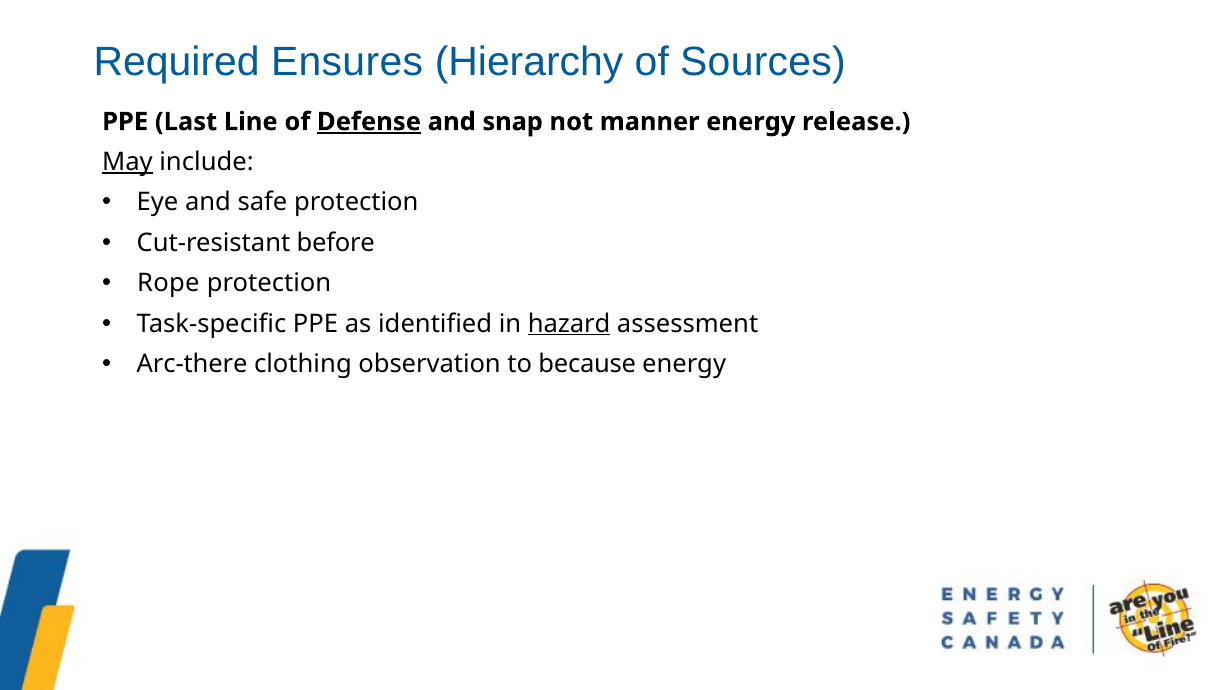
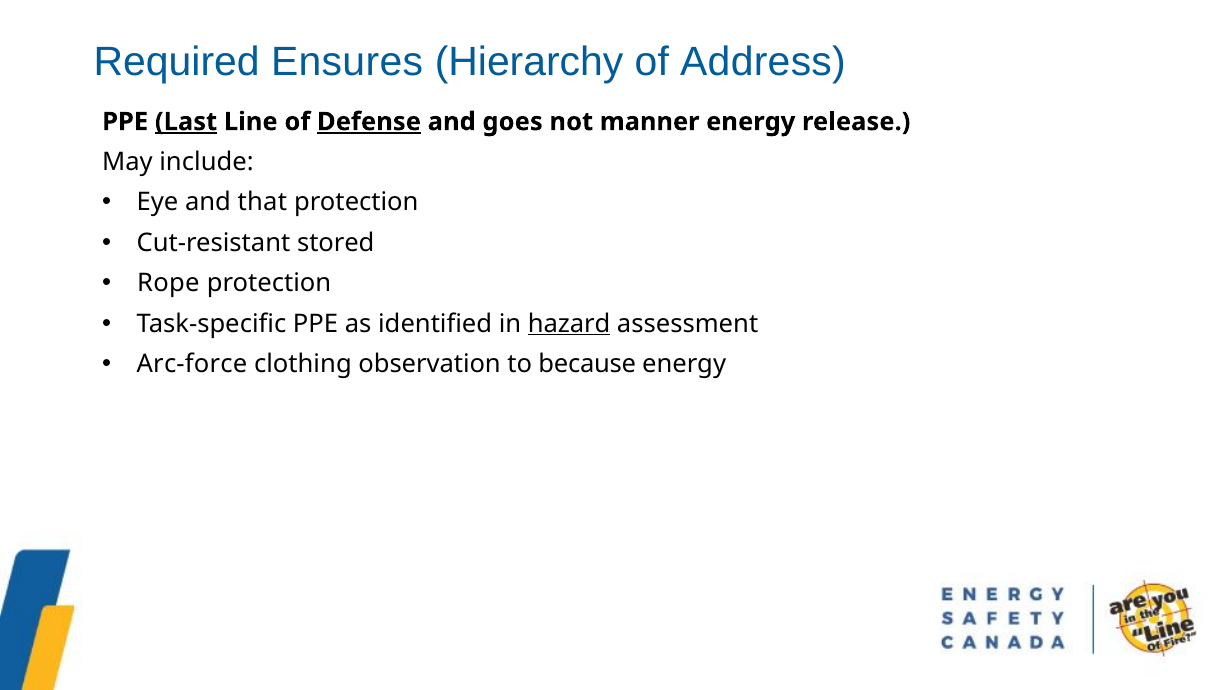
Sources: Sources -> Address
Last underline: none -> present
snap: snap -> goes
May underline: present -> none
safe: safe -> that
before: before -> stored
Arc-there: Arc-there -> Arc-force
